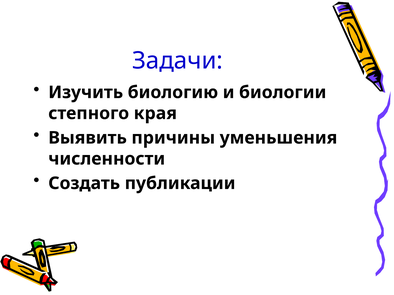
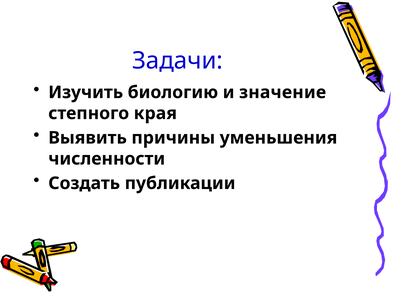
биологии: биологии -> значение
